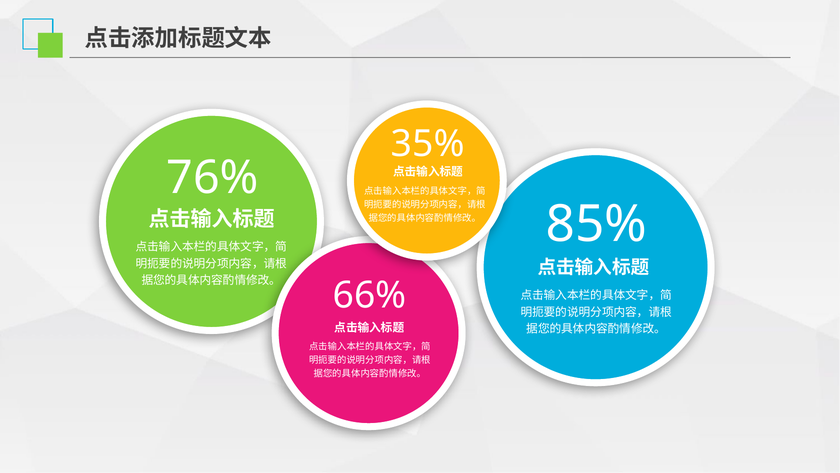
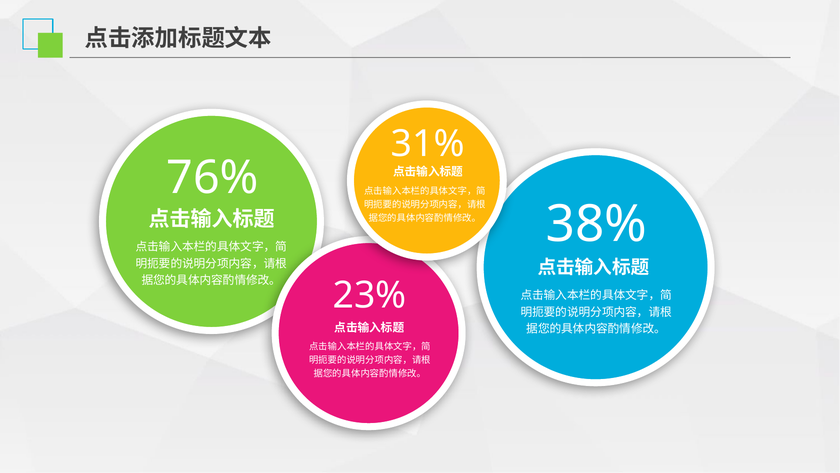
35%: 35% -> 31%
85%: 85% -> 38%
66%: 66% -> 23%
